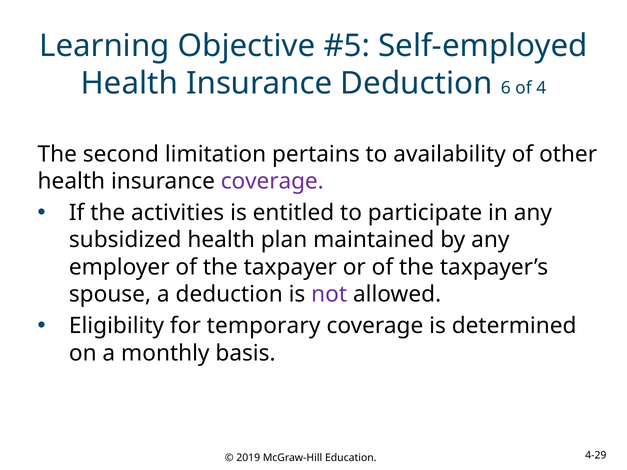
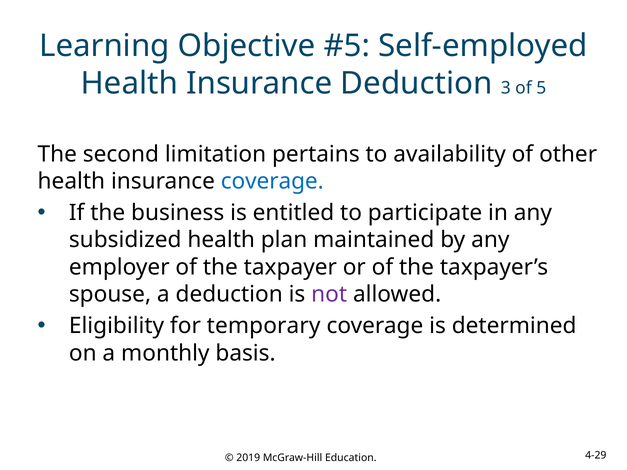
6: 6 -> 3
4: 4 -> 5
coverage at (272, 181) colour: purple -> blue
activities: activities -> business
